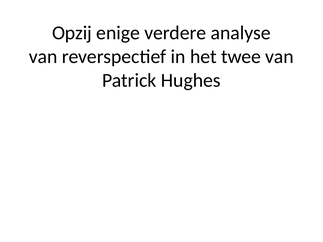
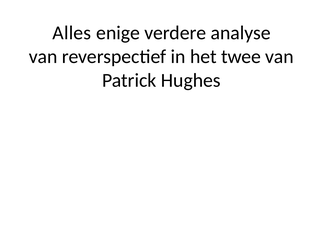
Opzij: Opzij -> Alles
